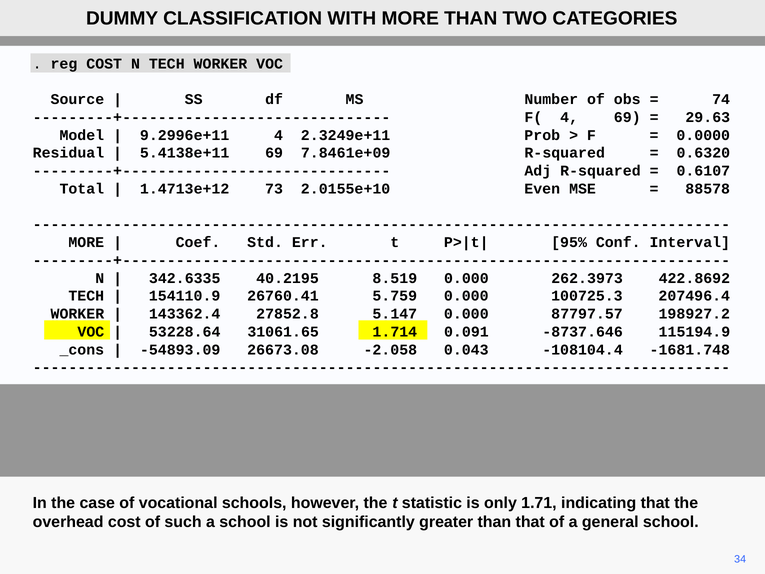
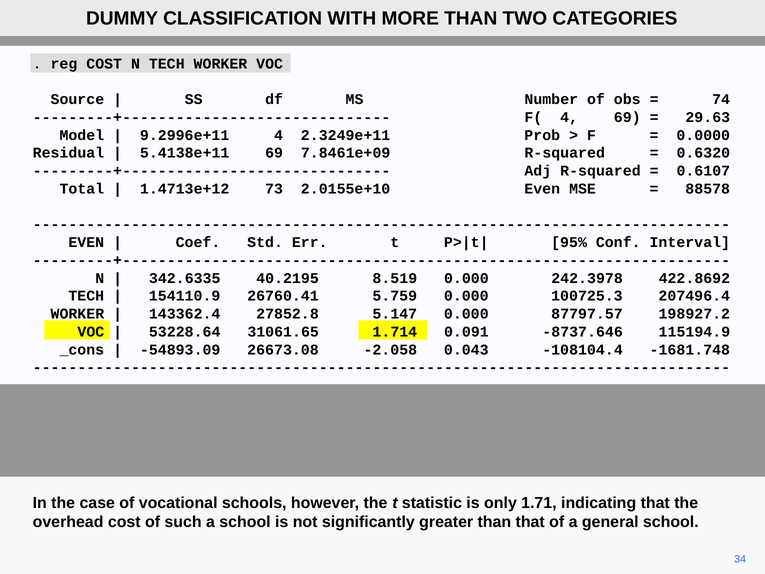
MORE at (86, 242): MORE -> EVEN
262.3973: 262.3973 -> 242.3978
